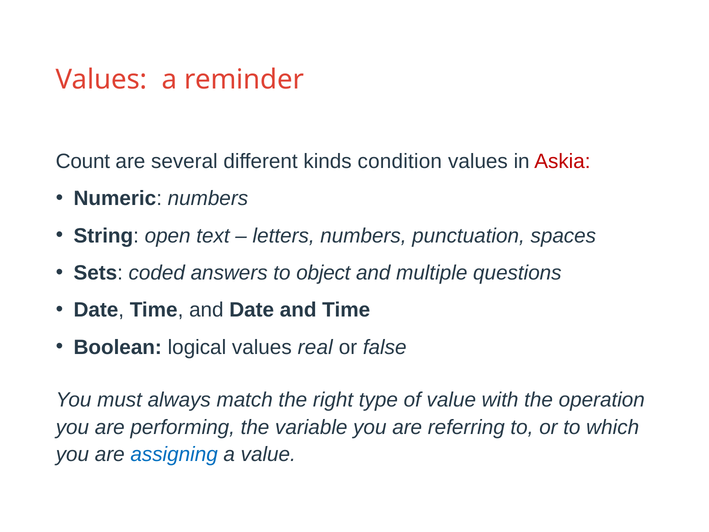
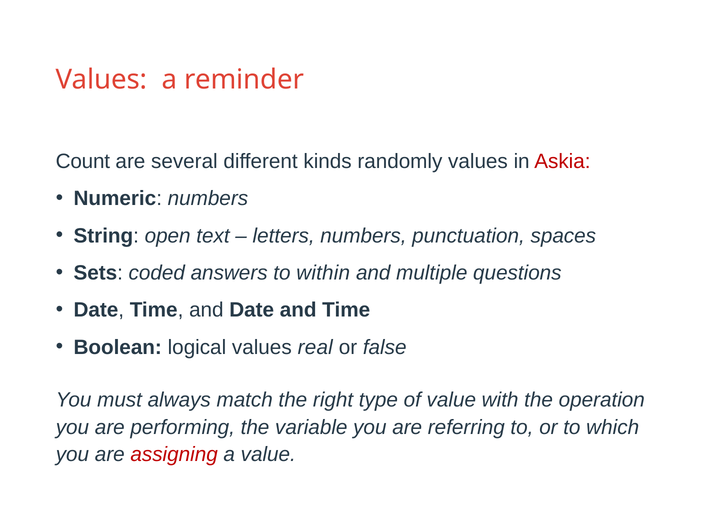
condition: condition -> randomly
object: object -> within
assigning colour: blue -> red
